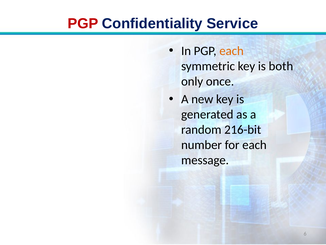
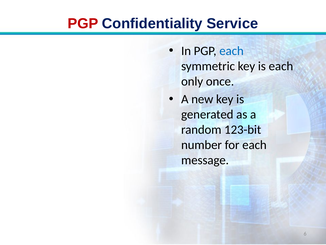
each at (232, 51) colour: orange -> blue
is both: both -> each
216-bit: 216-bit -> 123-bit
